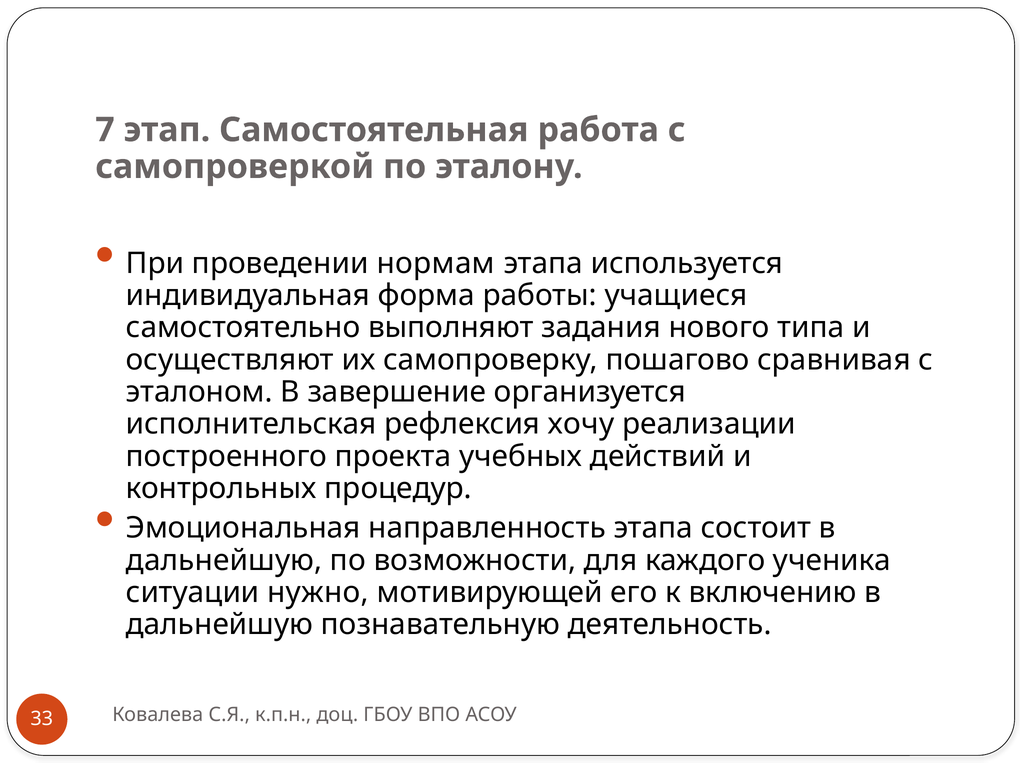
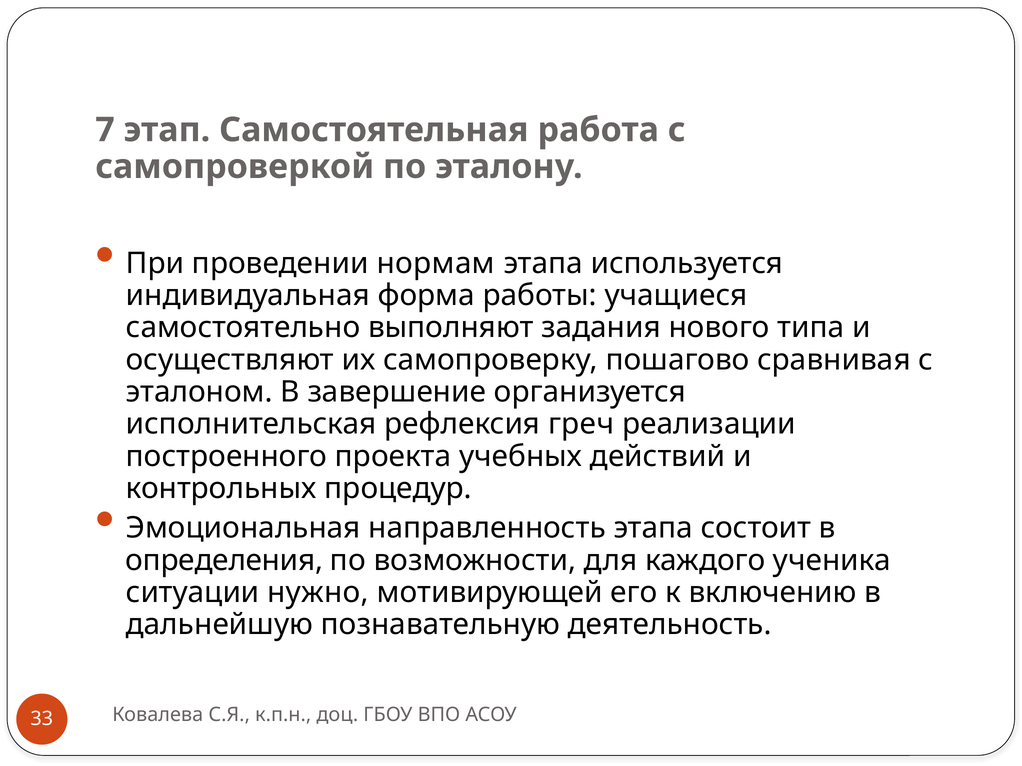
хочу: хочу -> греч
дальнейшую at (224, 561): дальнейшую -> определения
